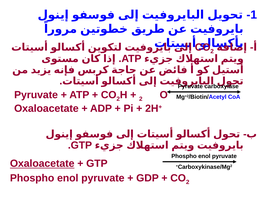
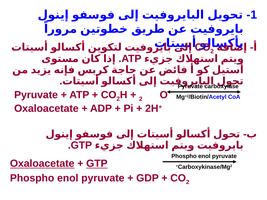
GTP at (97, 164) underline: none -> present
